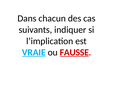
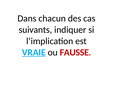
FAUSSE underline: present -> none
